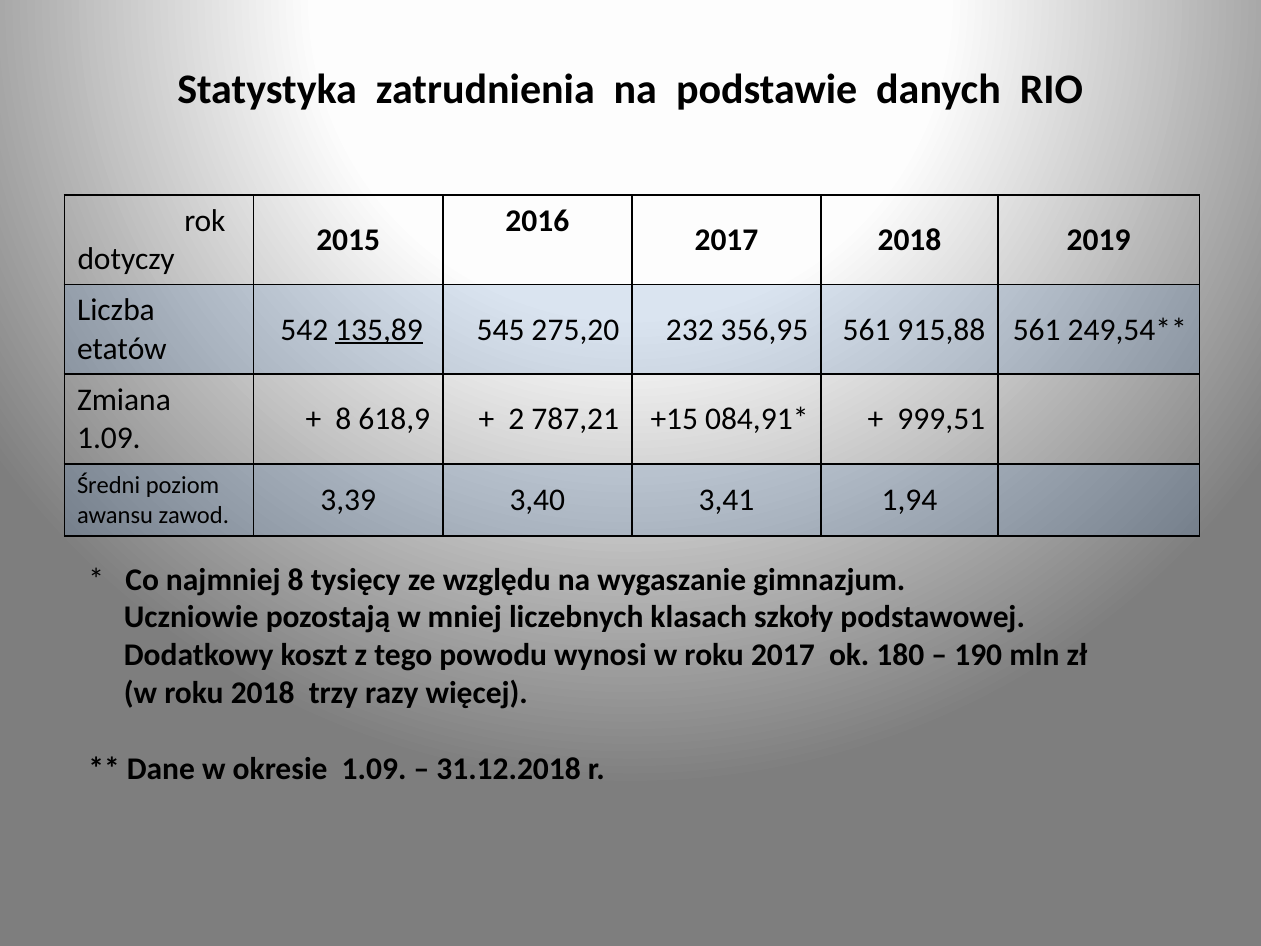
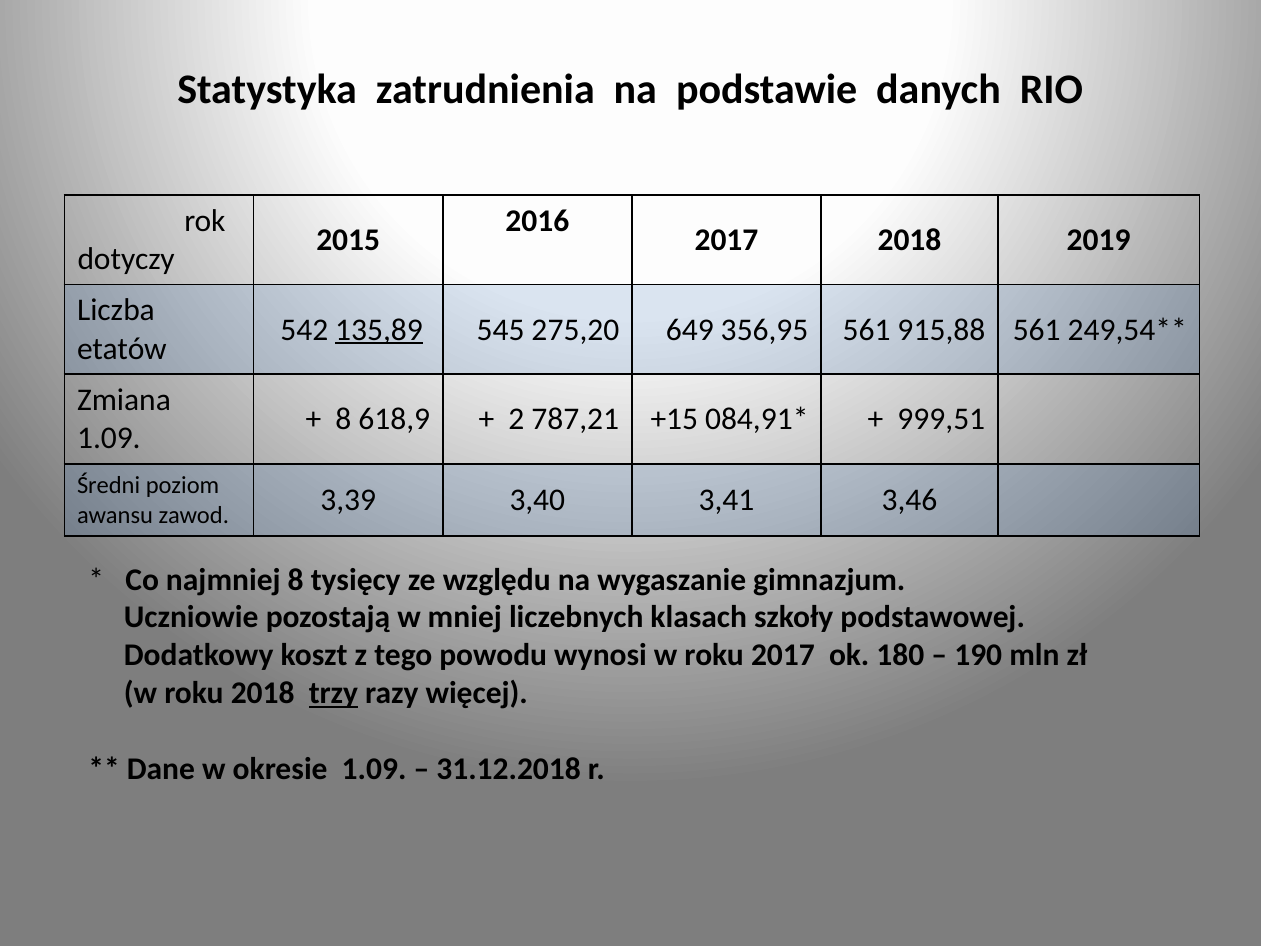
232: 232 -> 649
1,94: 1,94 -> 3,46
trzy underline: none -> present
